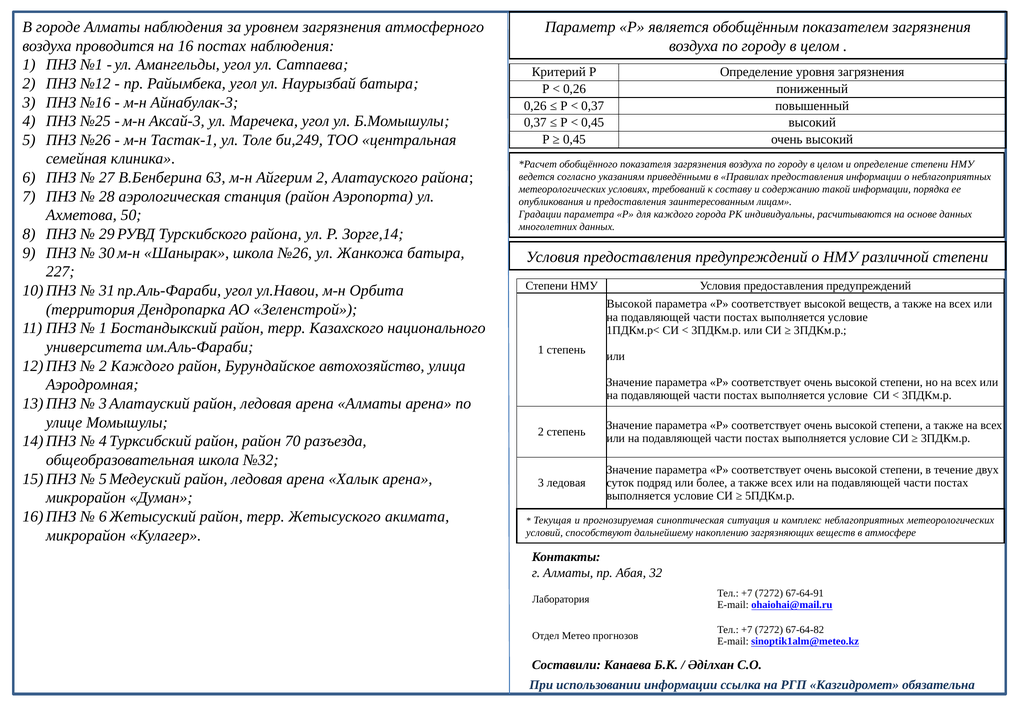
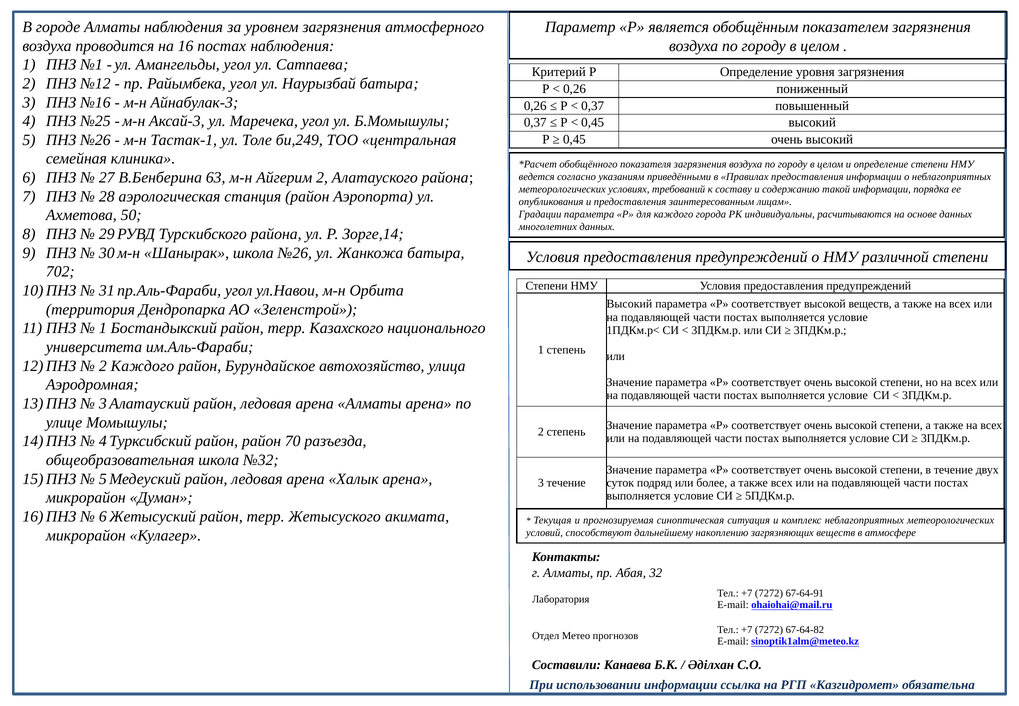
227: 227 -> 702
Высокой at (629, 304): Высокой -> Высокий
3 ледовая: ледовая -> течение
